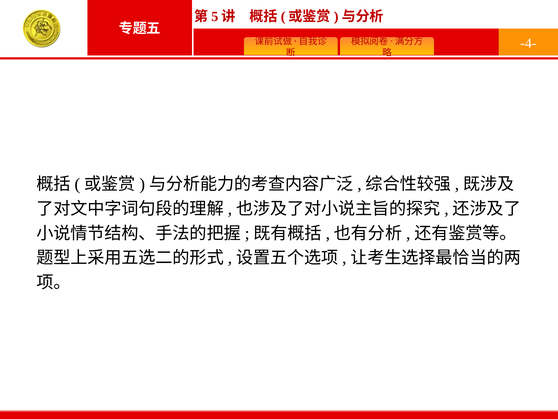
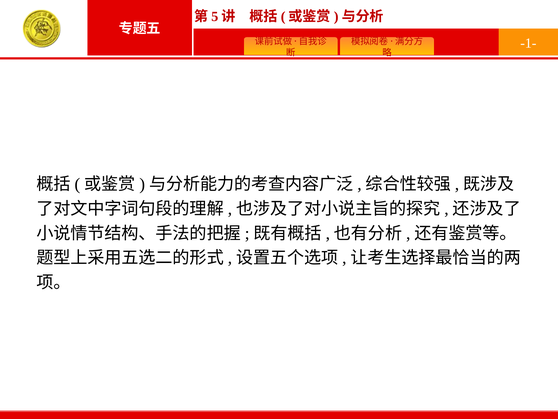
-4-: -4- -> -1-
